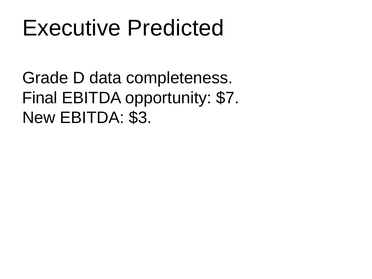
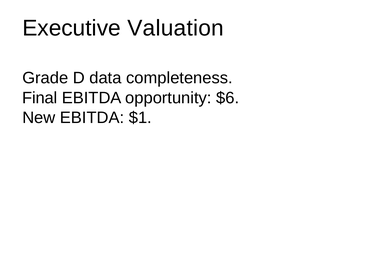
Predicted: Predicted -> Valuation
$7: $7 -> $6
$3: $3 -> $1
